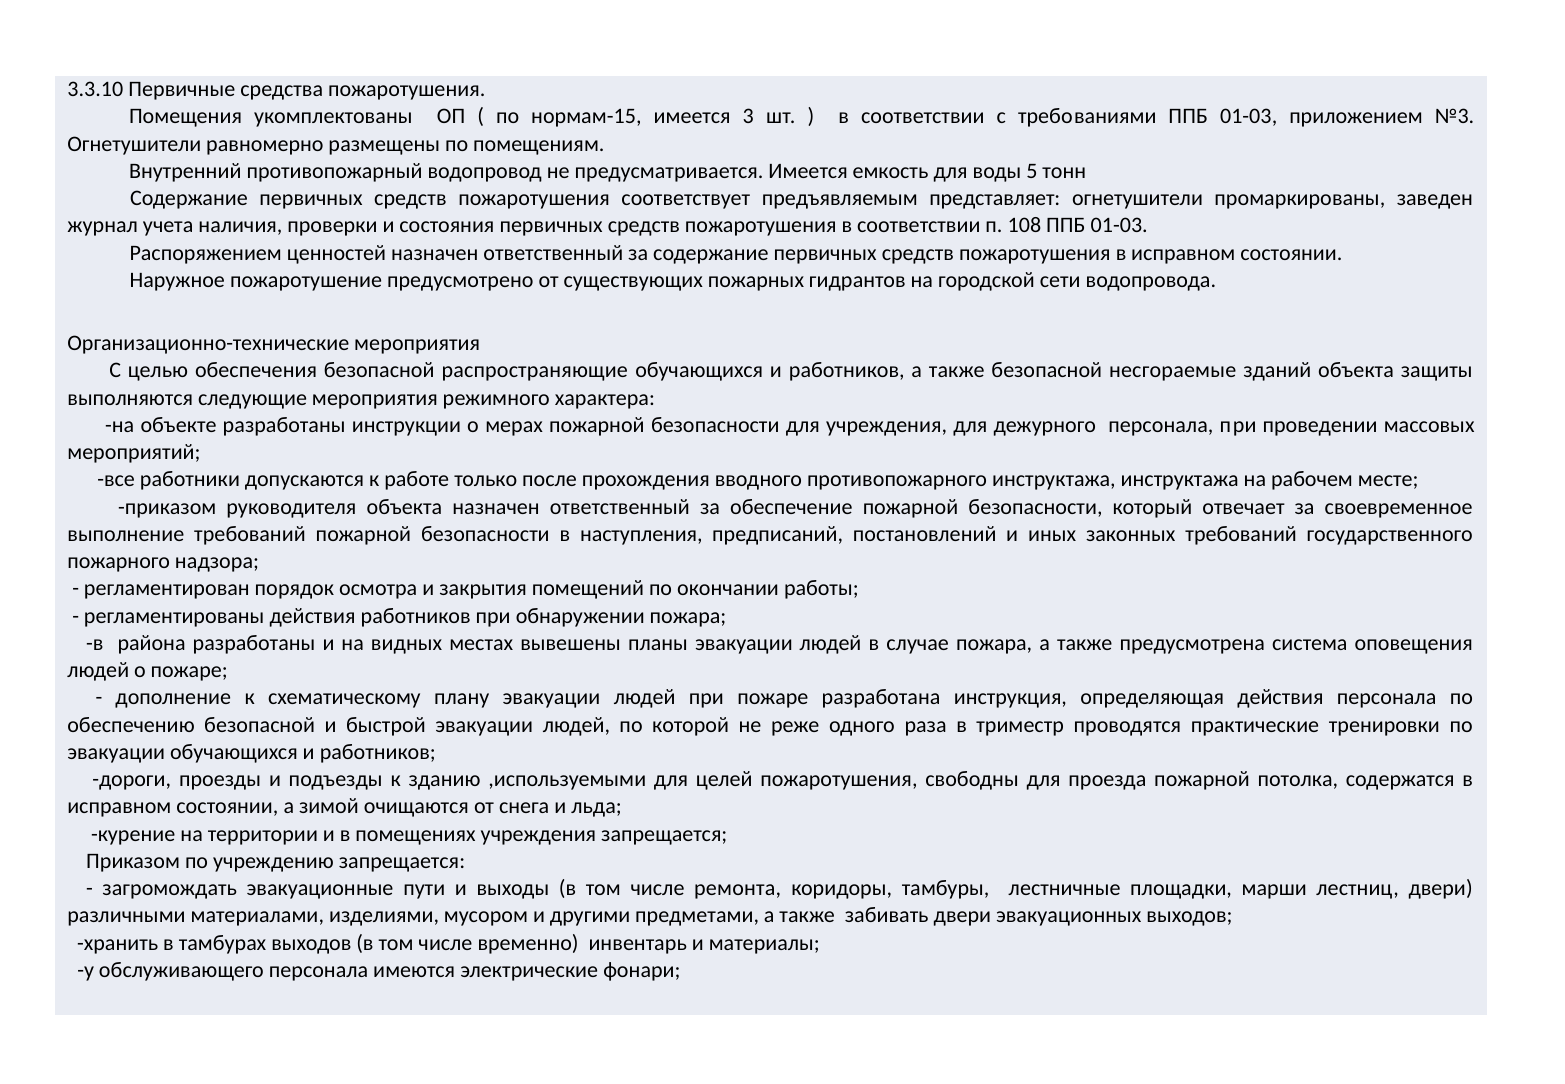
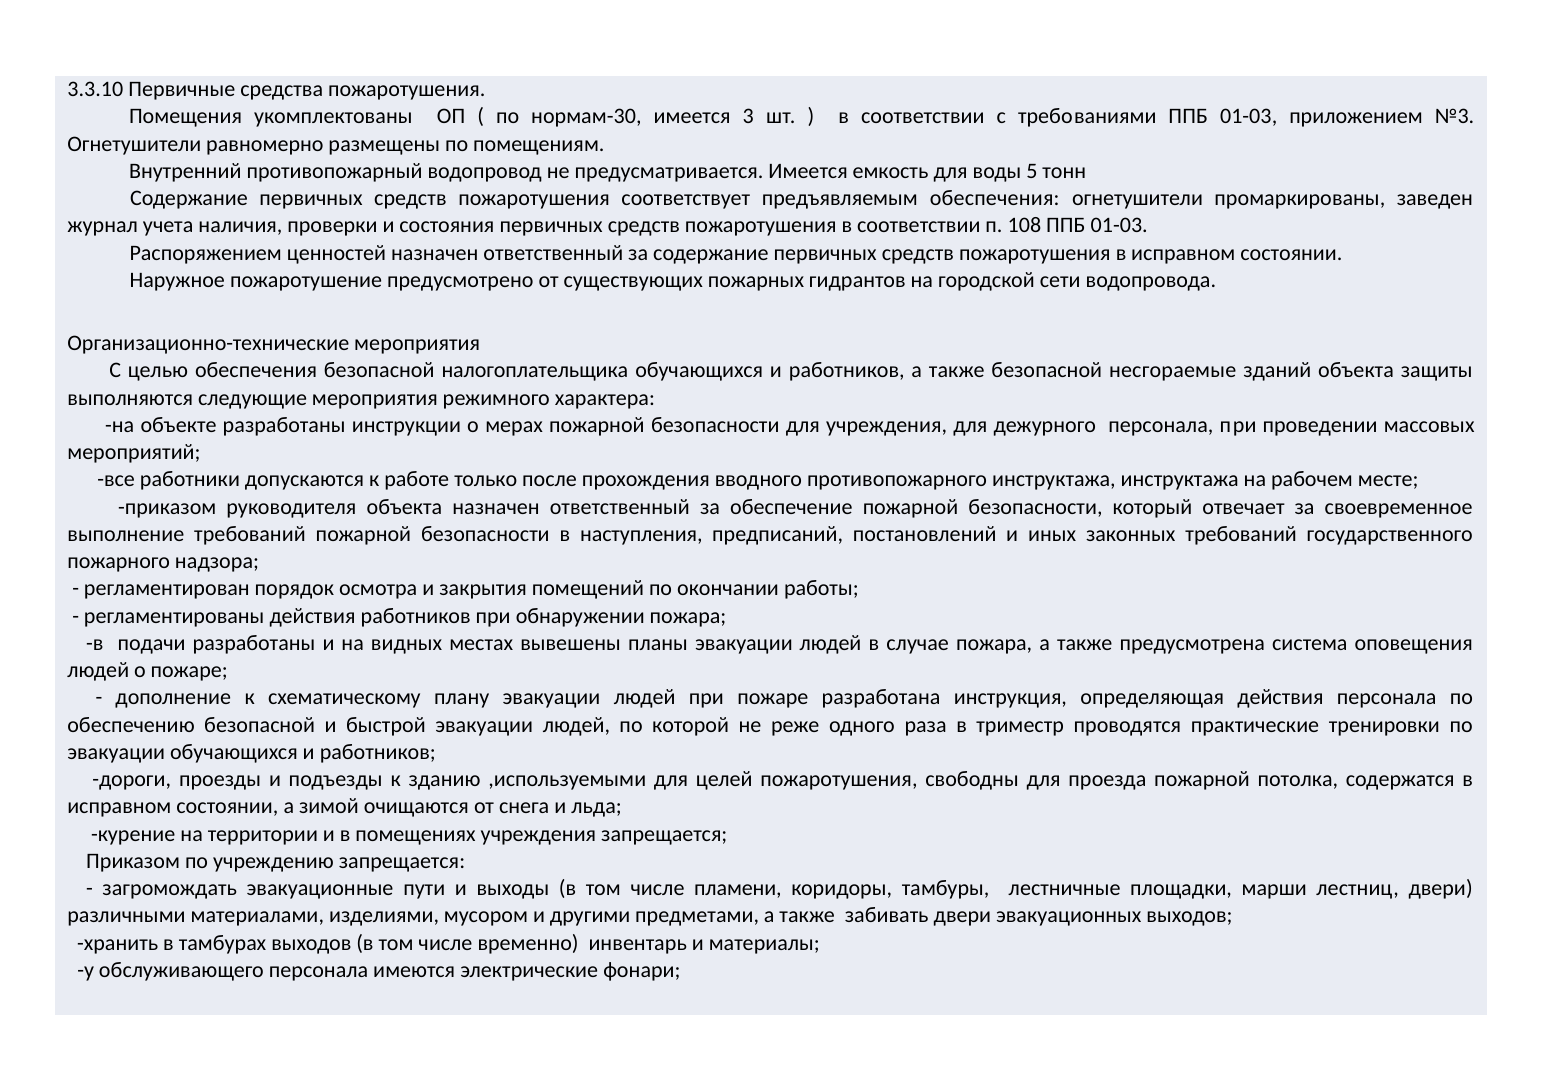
нормам-15: нормам-15 -> нормам-30
предъявляемым представляет: представляет -> обеспечения
распространяющие: распространяющие -> налогоплательщика
района: района -> подачи
ремонта: ремонта -> пламени
